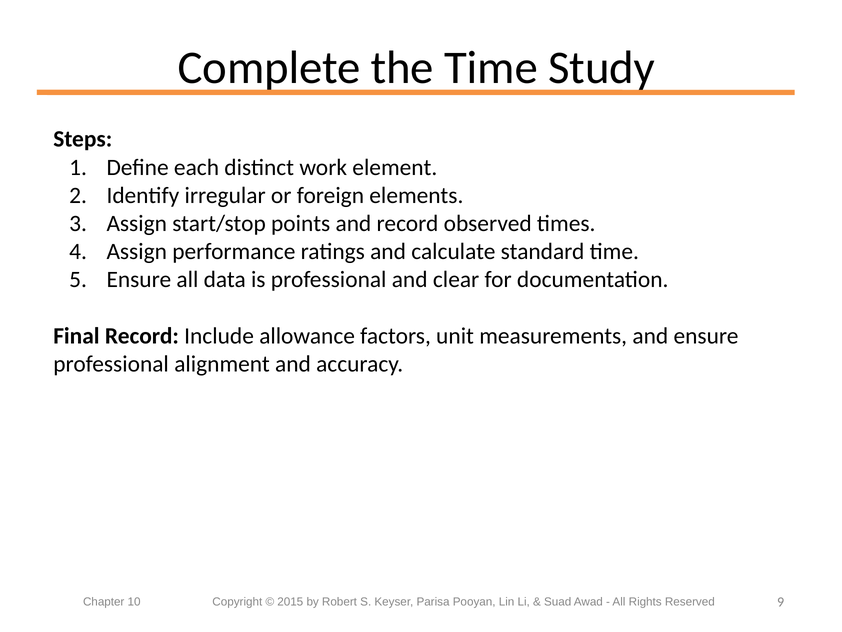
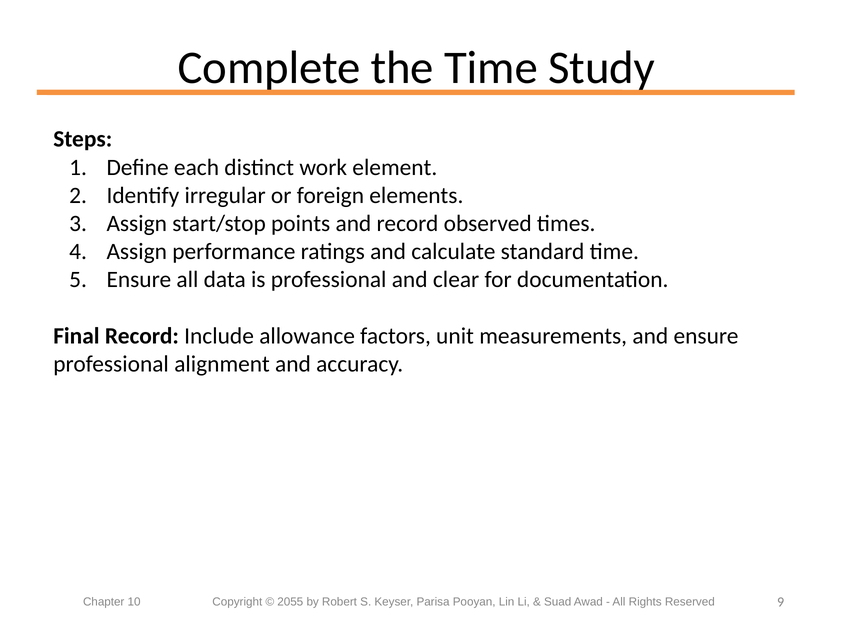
2015: 2015 -> 2055
